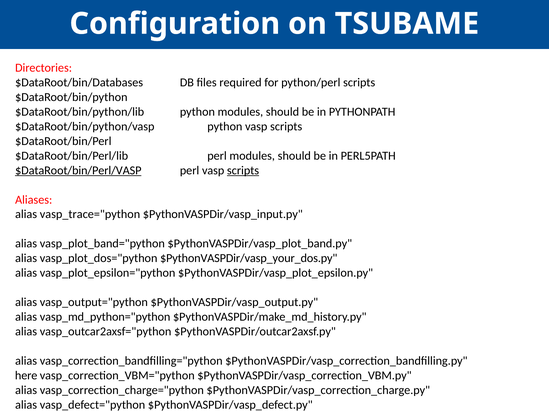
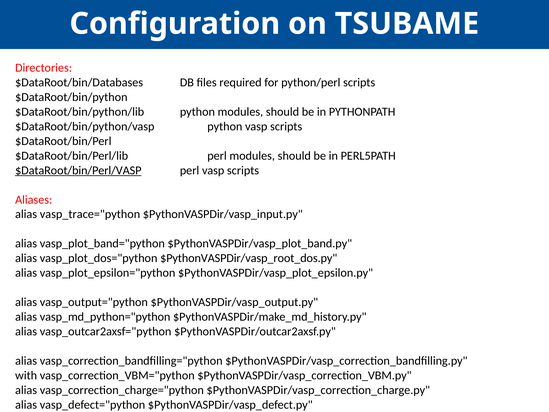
scripts at (243, 170) underline: present -> none
$PythonVASPDir/vasp_your_dos.py: $PythonVASPDir/vasp_your_dos.py -> $PythonVASPDir/vasp_root_dos.py
here: here -> with
